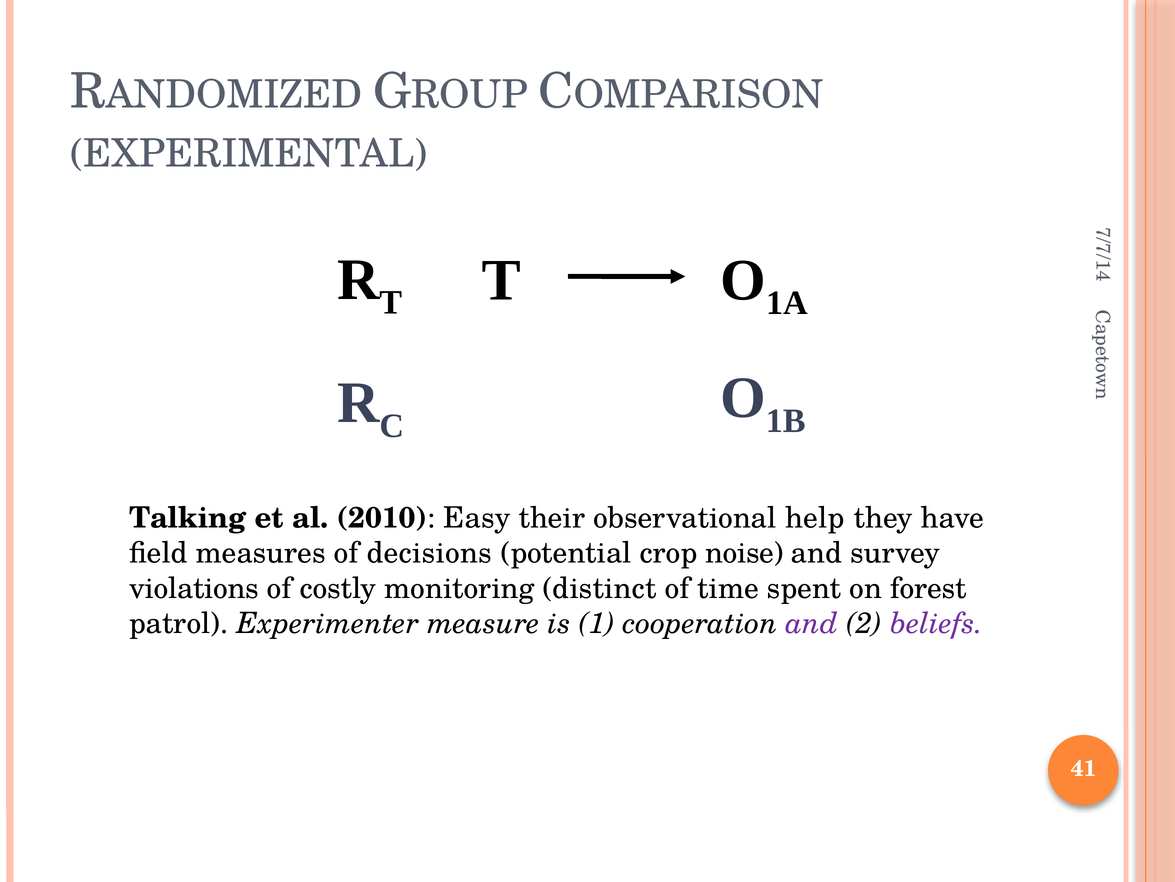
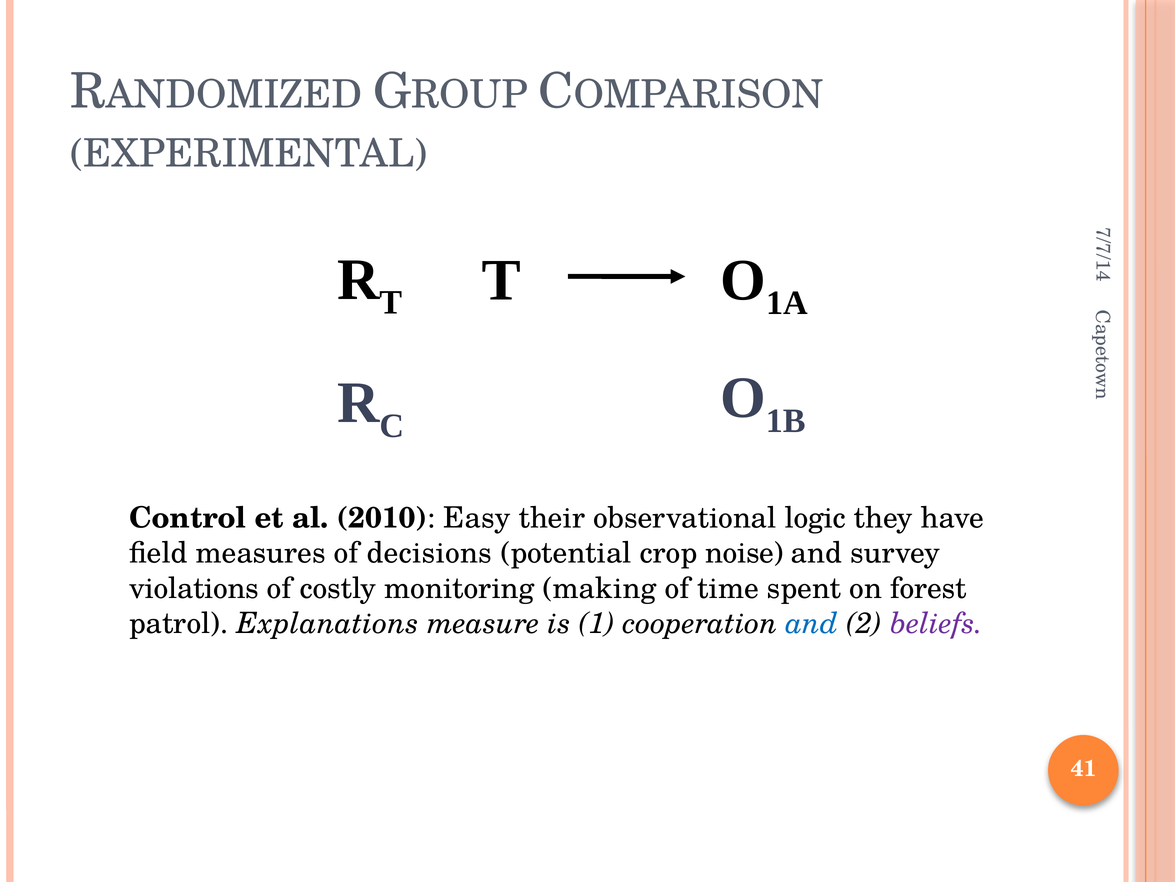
Talking: Talking -> Control
help: help -> logic
distinct: distinct -> making
Experimenter: Experimenter -> Explanations
and at (812, 623) colour: purple -> blue
